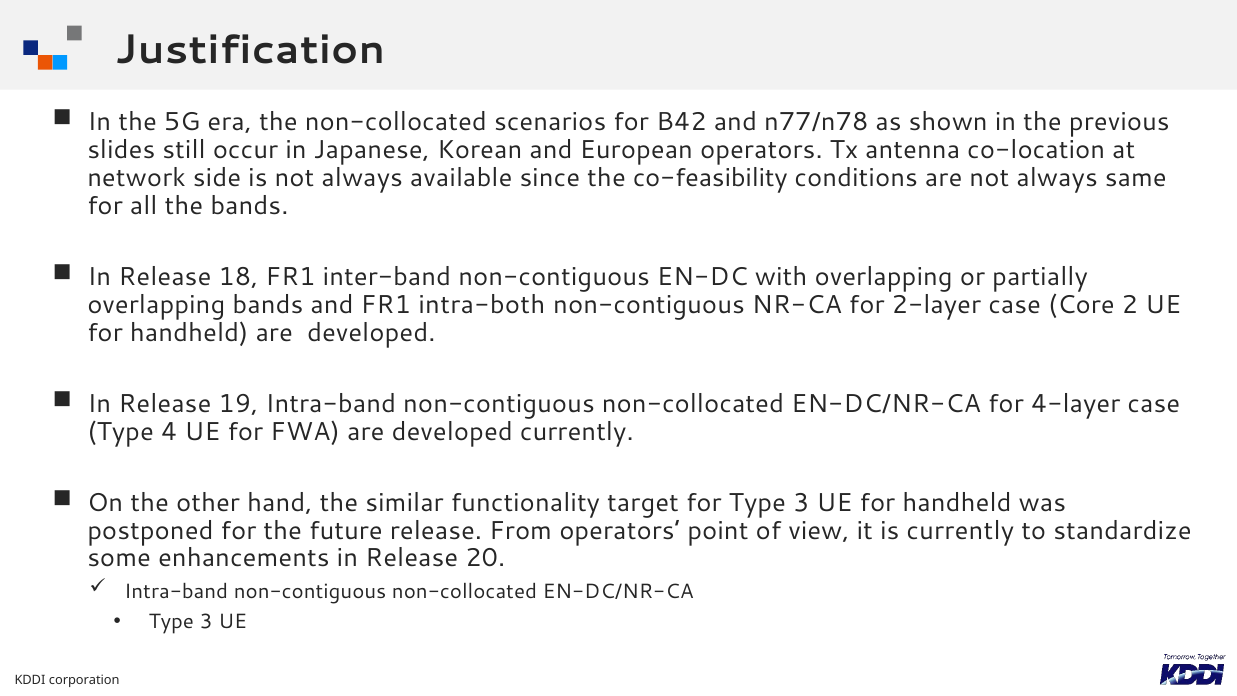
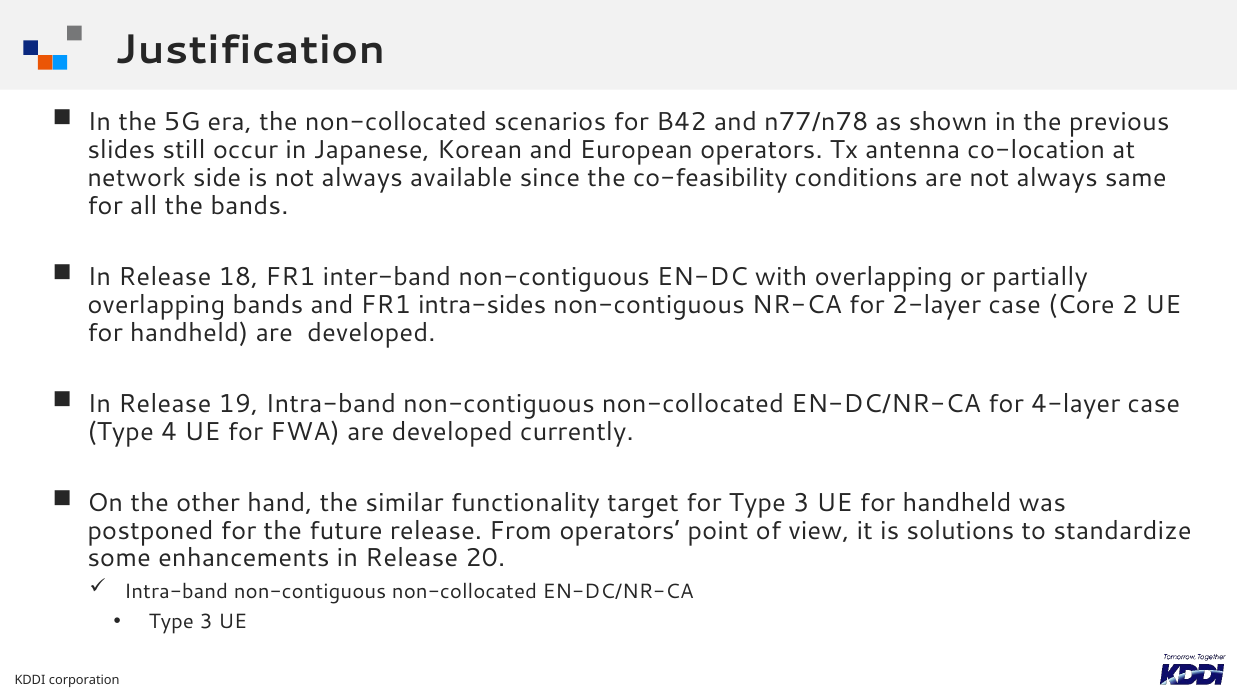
intra-both: intra-both -> intra-sides
is currently: currently -> solutions
